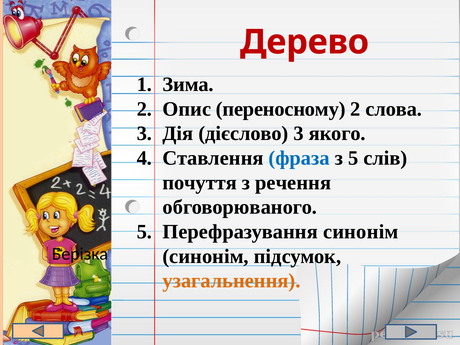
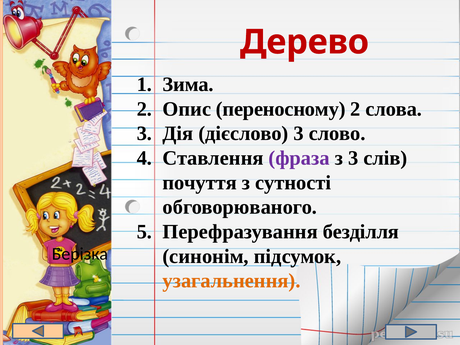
якого: якого -> слово
фраза colour: blue -> purple
з 5: 5 -> 3
речення: речення -> сутності
Перефразування синонім: синонім -> безділля
